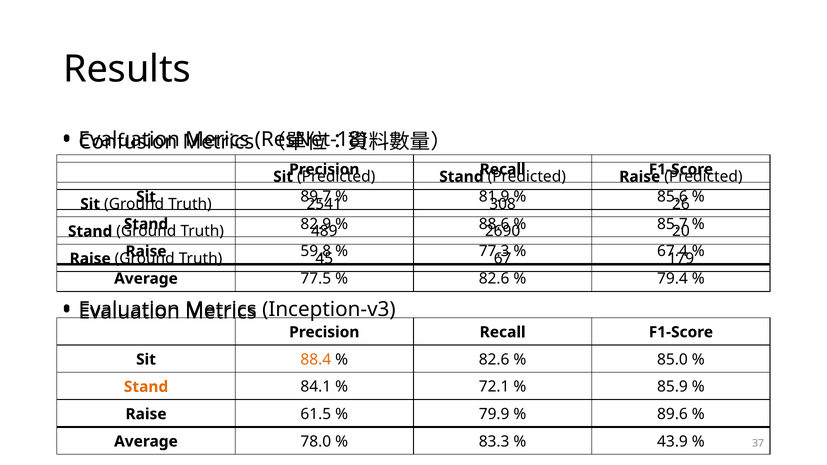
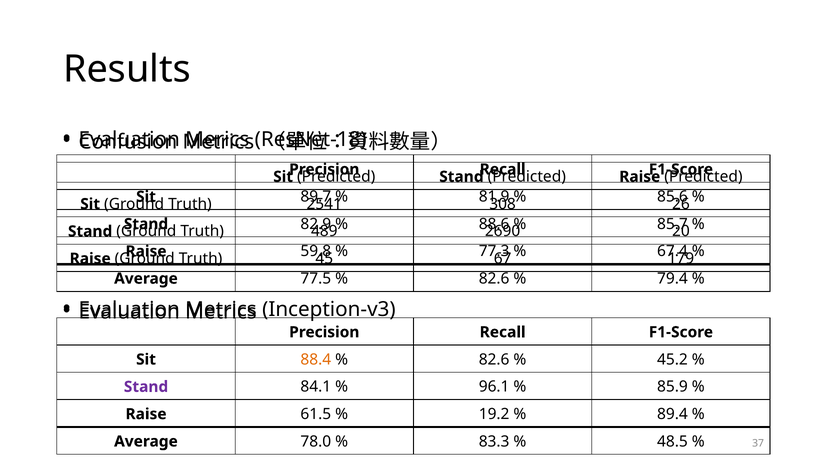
85.0: 85.0 -> 45.2
Stand at (146, 387) colour: orange -> purple
72.1: 72.1 -> 96.1
79.9: 79.9 -> 19.2
89.6: 89.6 -> 89.4
43.9: 43.9 -> 48.5
